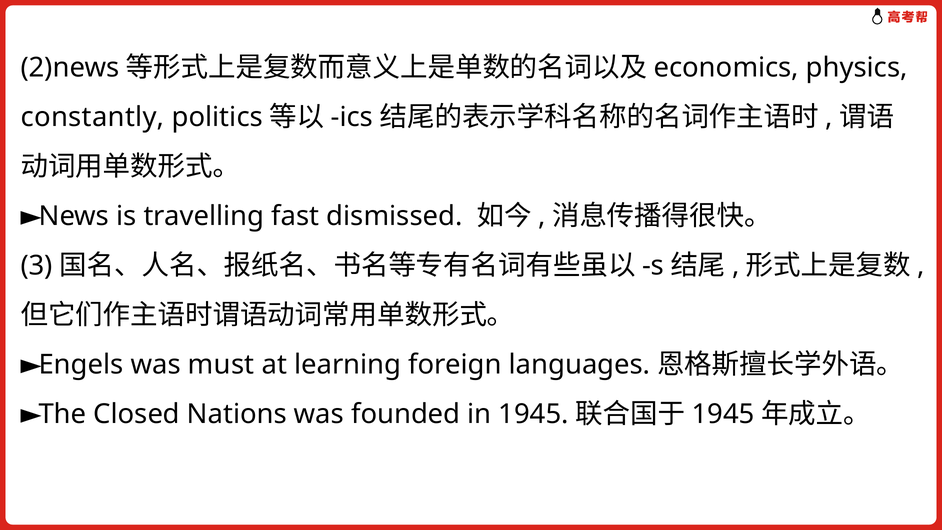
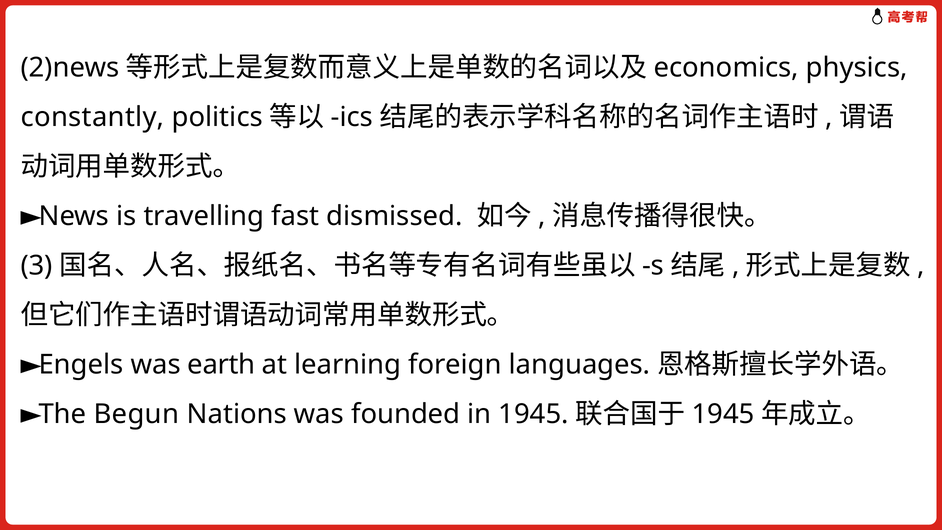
must: must -> earth
Closed: Closed -> Begun
